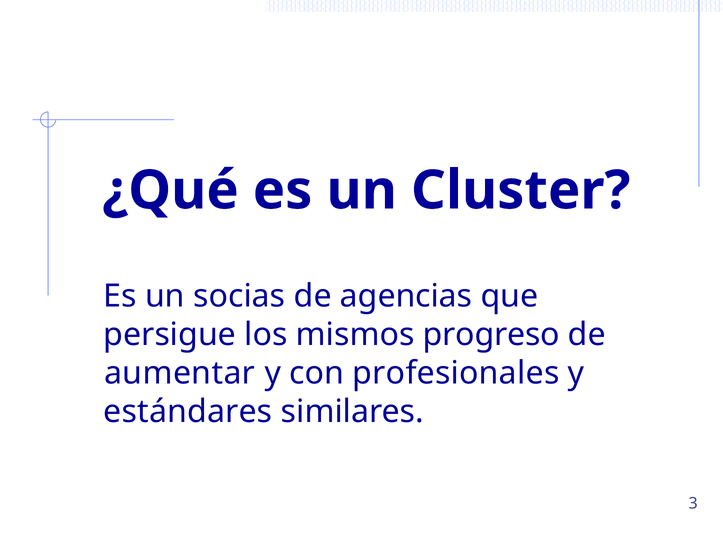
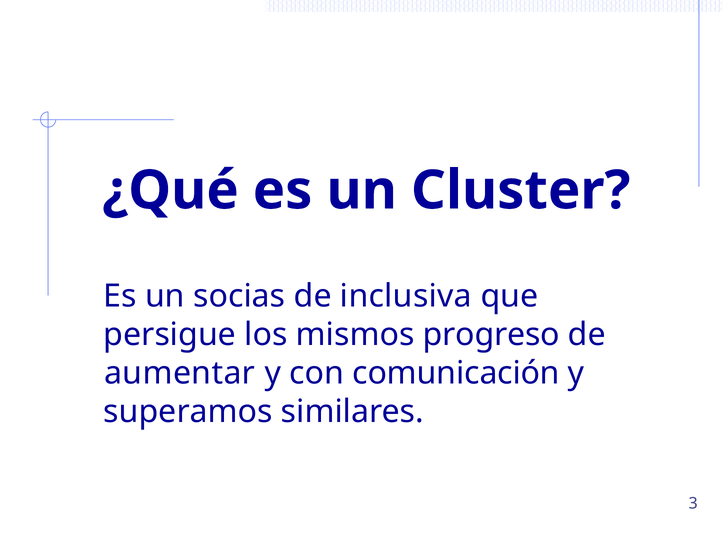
agencias: agencias -> inclusiva
profesionales: profesionales -> comunicación
estándares: estándares -> superamos
